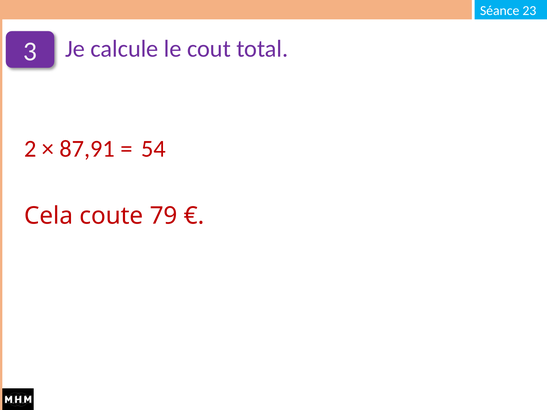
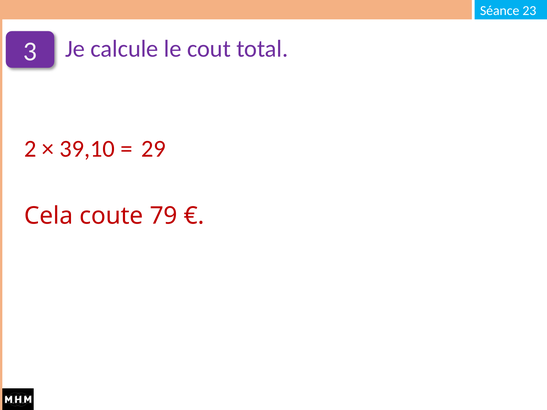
87,91: 87,91 -> 39,10
54: 54 -> 29
